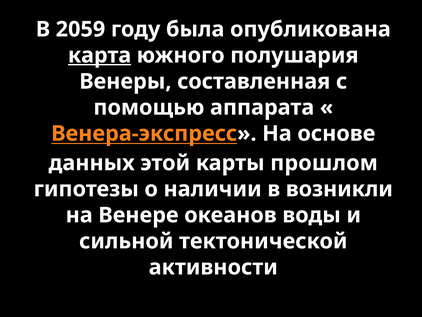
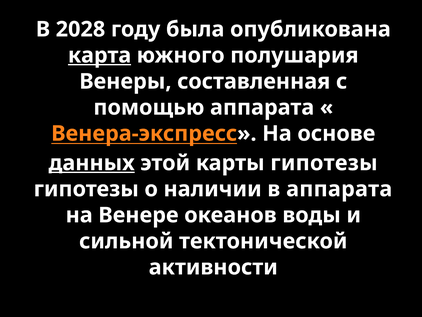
2059: 2059 -> 2028
данных underline: none -> present
карты прошлом: прошлом -> гипотезы
в возникли: возникли -> аппарата
